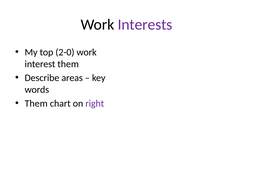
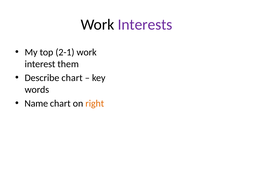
2-0: 2-0 -> 2-1
Describe areas: areas -> chart
Them at (36, 103): Them -> Name
right colour: purple -> orange
